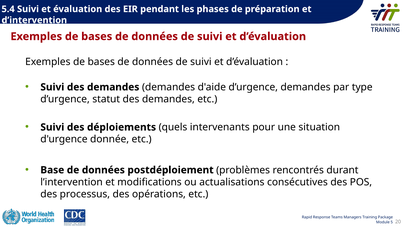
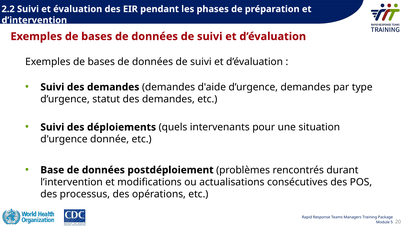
5.4: 5.4 -> 2.2
